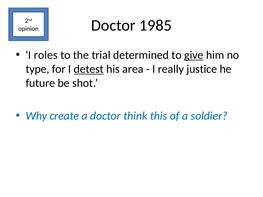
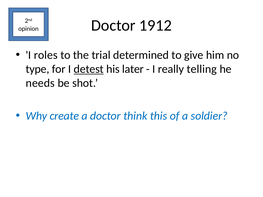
1985: 1985 -> 1912
give underline: present -> none
area: area -> later
justice: justice -> telling
future: future -> needs
